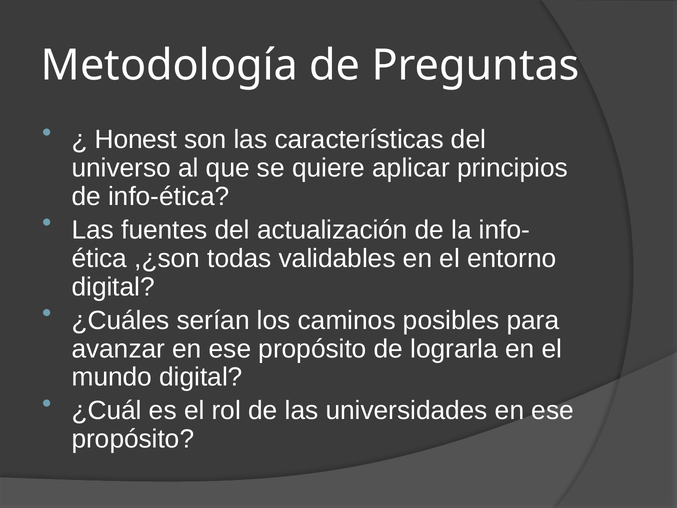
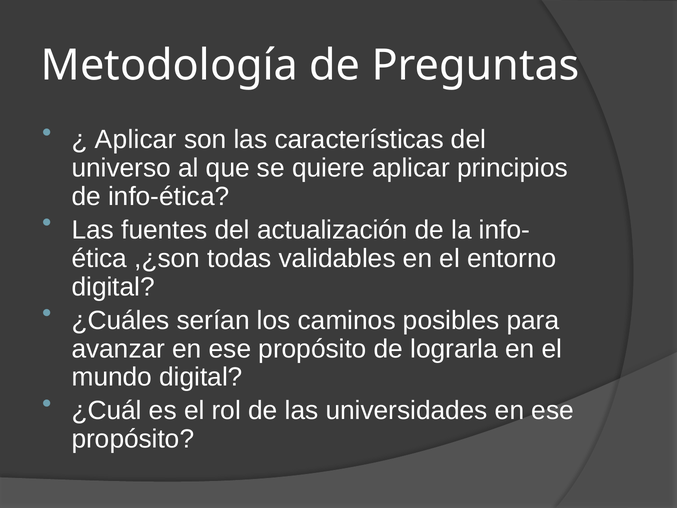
Honest at (136, 139): Honest -> Aplicar
